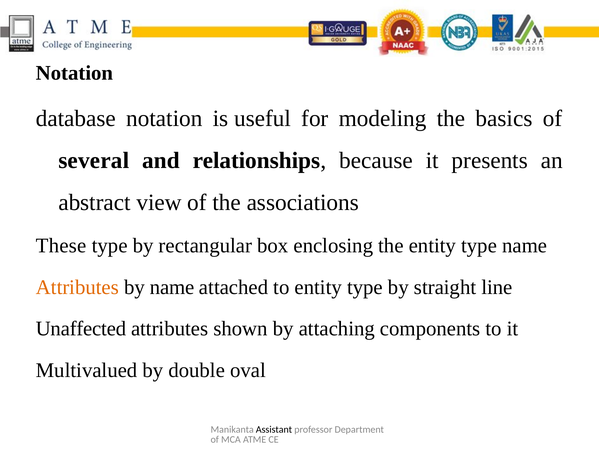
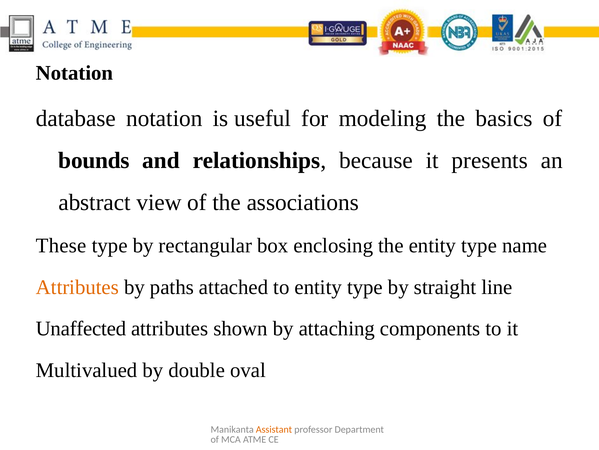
several: several -> bounds
by name: name -> paths
Assistant colour: black -> orange
